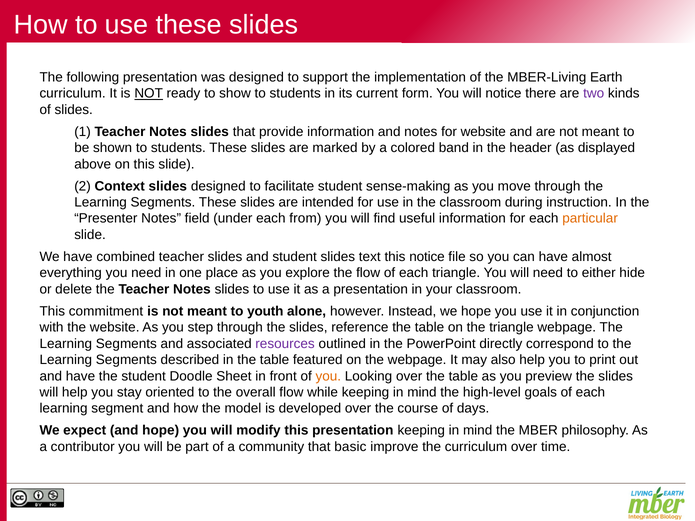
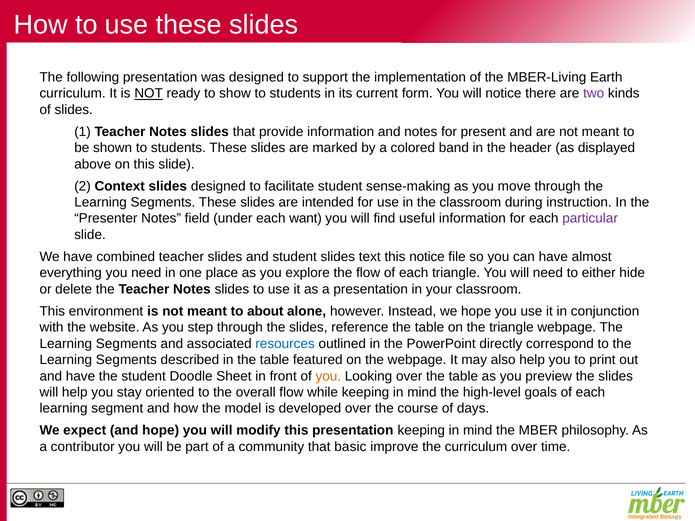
for website: website -> present
from: from -> want
particular colour: orange -> purple
commitment: commitment -> environment
youth: youth -> about
resources colour: purple -> blue
